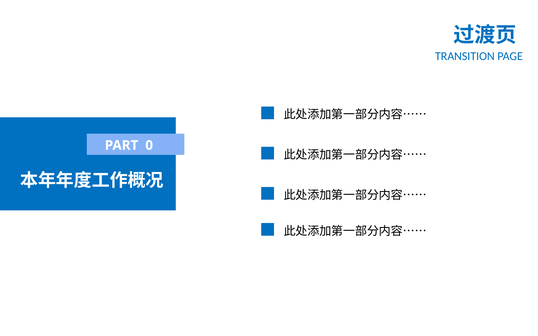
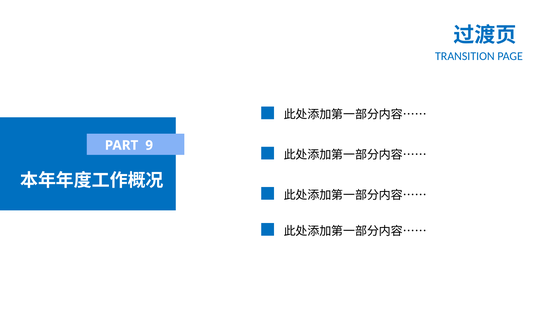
0: 0 -> 9
